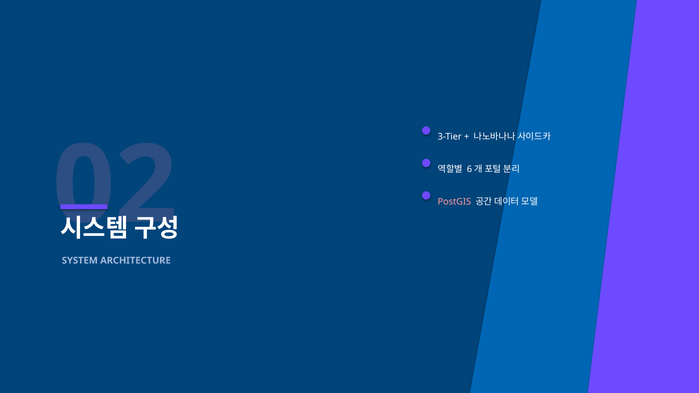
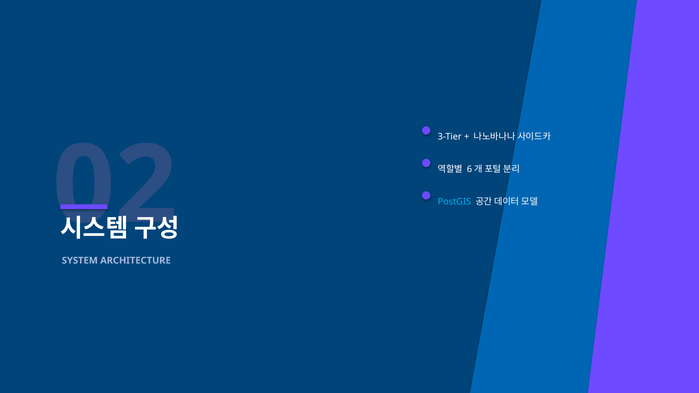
PostGIS colour: pink -> light blue
